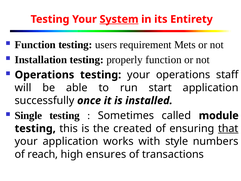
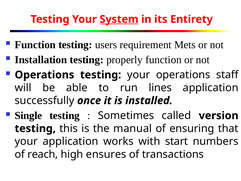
start: start -> lines
module: module -> version
created: created -> manual
that underline: present -> none
style: style -> start
